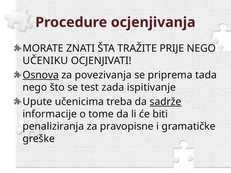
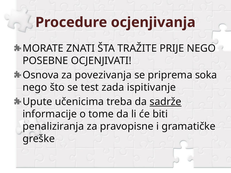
UČENIKU: UČENIKU -> POSEBNE
Osnova underline: present -> none
tada: tada -> soka
